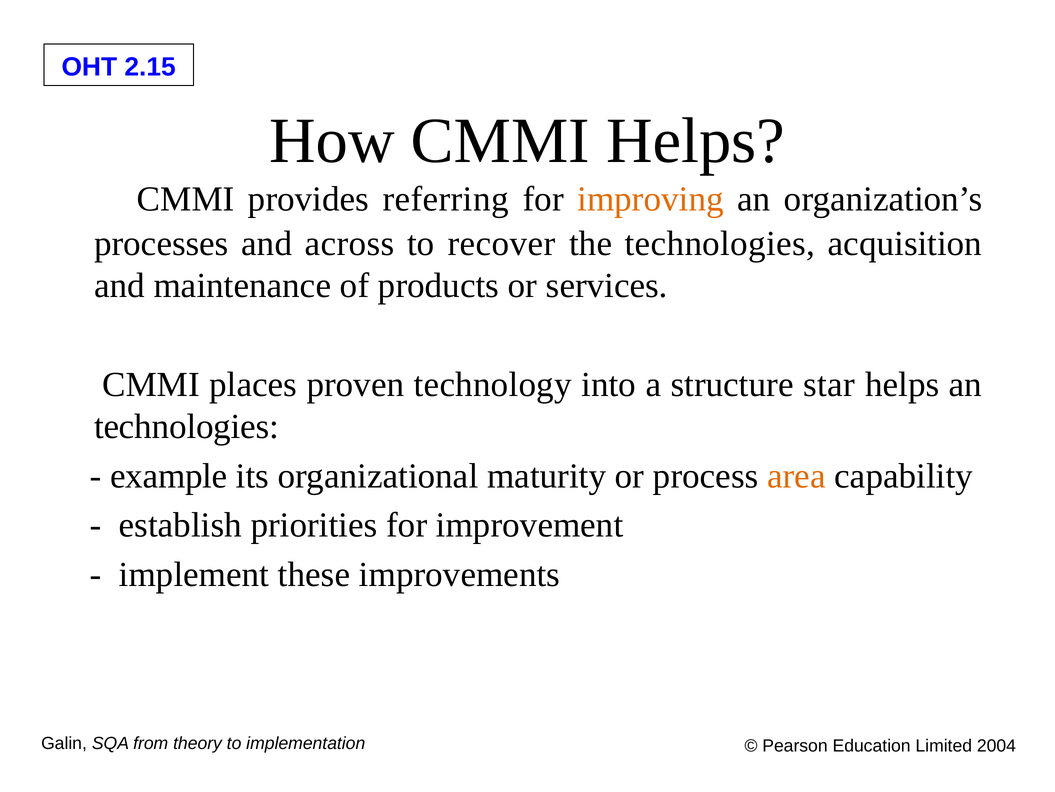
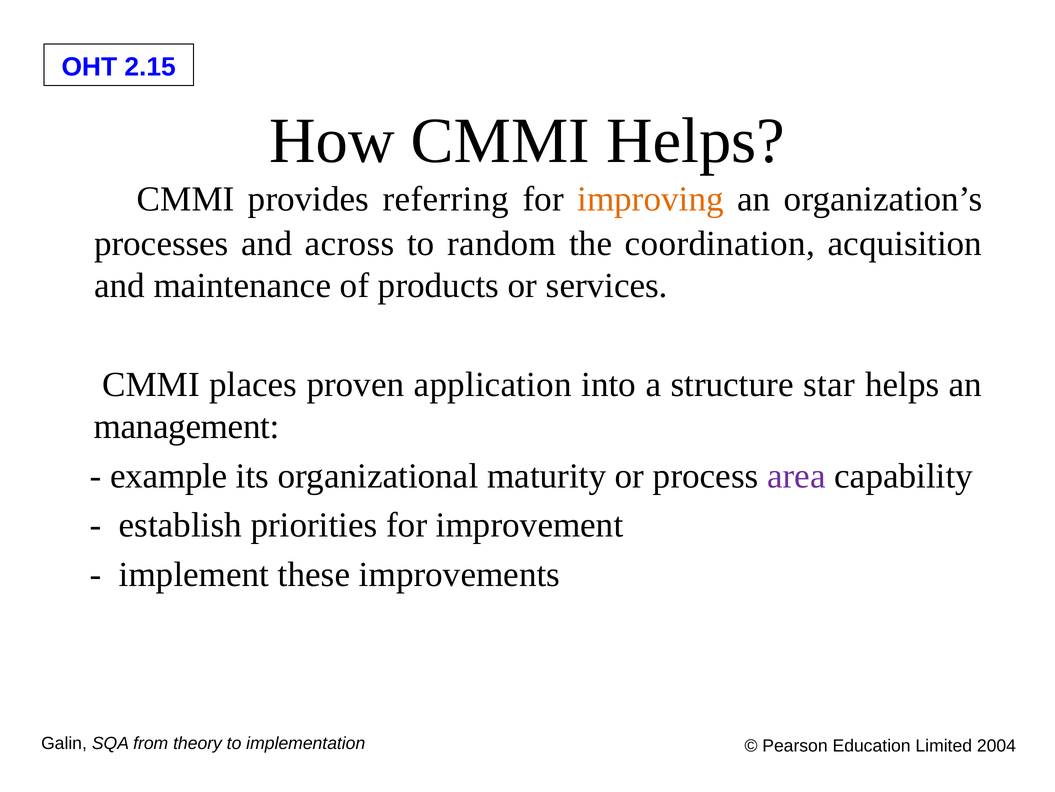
recover: recover -> random
the technologies: technologies -> coordination
technology: technology -> application
technologies at (187, 426): technologies -> management
area colour: orange -> purple
